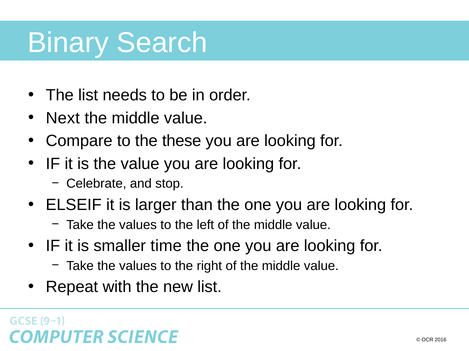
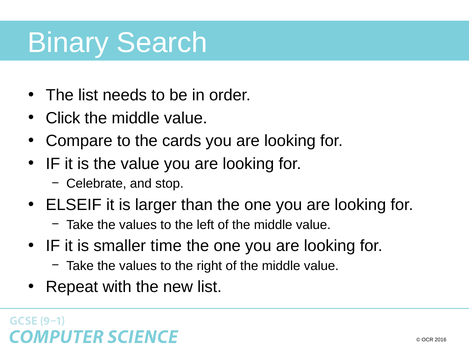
Next: Next -> Click
these: these -> cards
